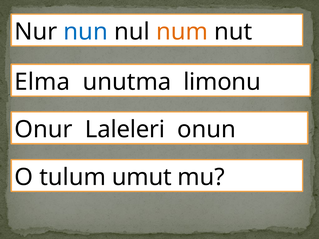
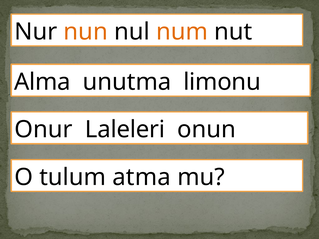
nun colour: blue -> orange
Elma: Elma -> Alma
umut: umut -> atma
